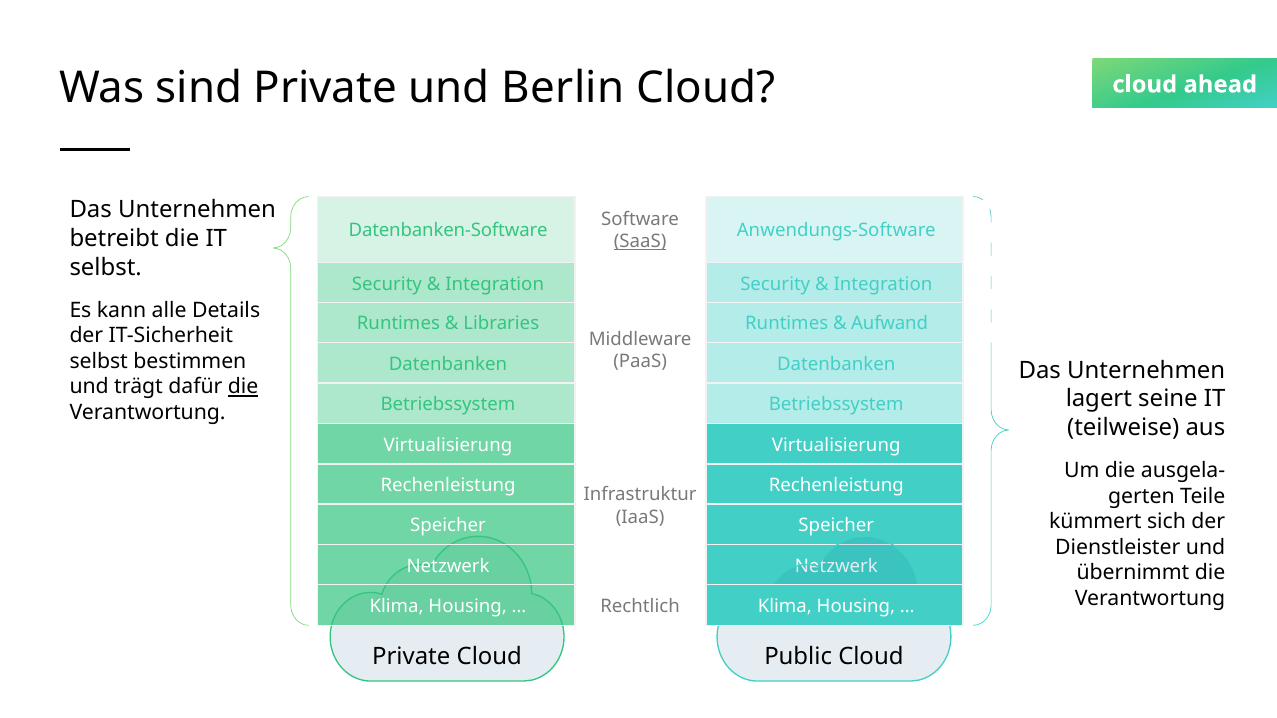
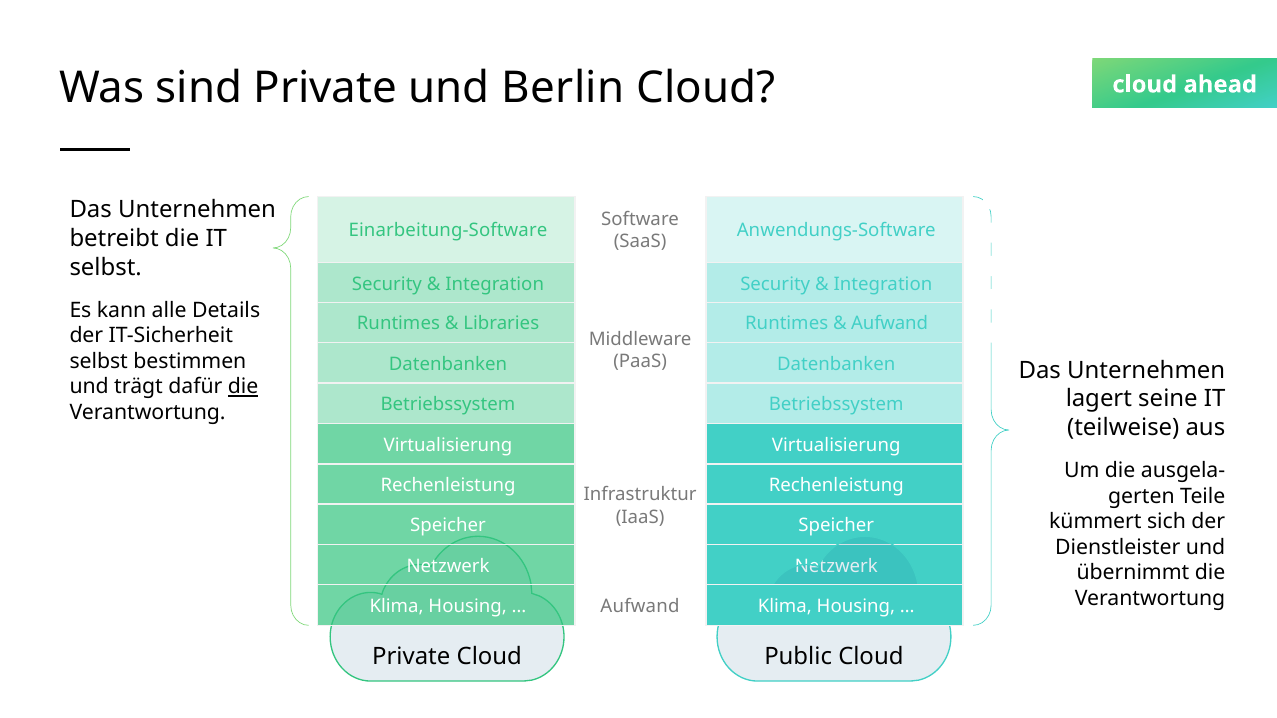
Datenbanken-Software: Datenbanken-Software -> Einarbeitung-Software
SaaS underline: present -> none
Rechtlich at (640, 606): Rechtlich -> Aufwand
